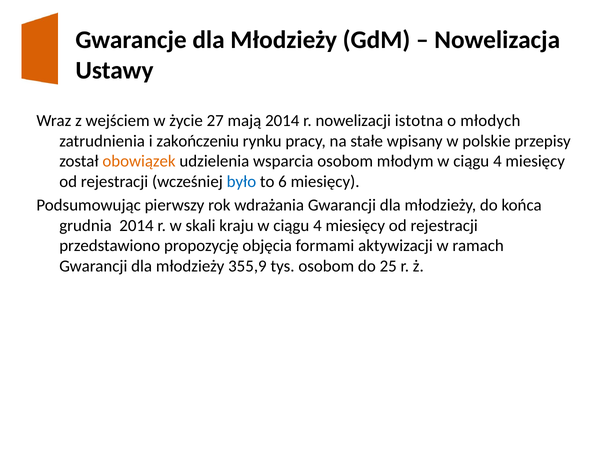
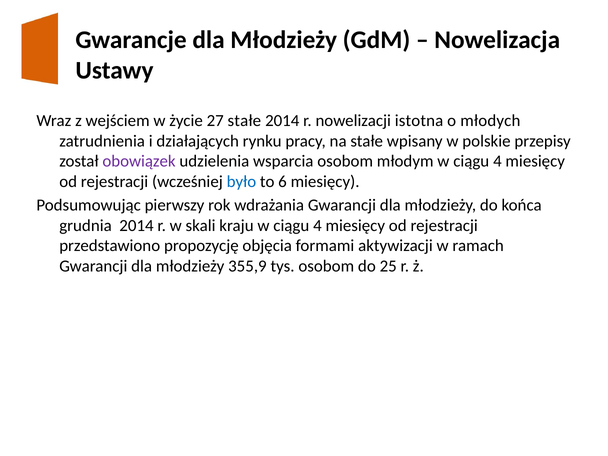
27 mają: mają -> stałe
zakończeniu: zakończeniu -> działających
obowiązek colour: orange -> purple
